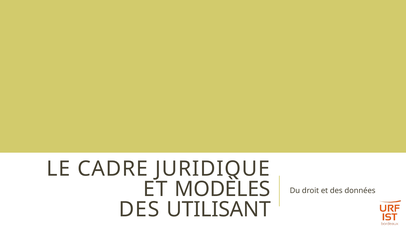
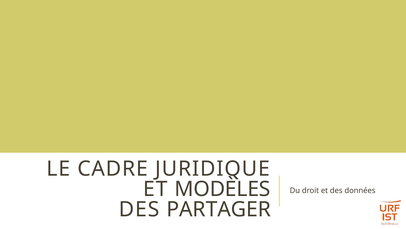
UTILISANT: UTILISANT -> PARTAGER
